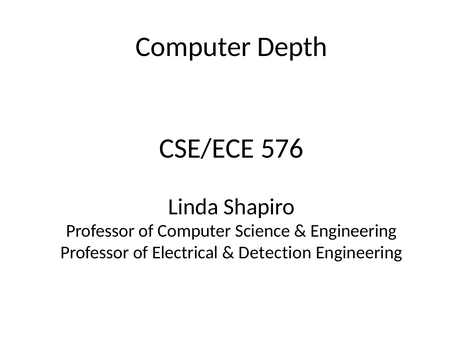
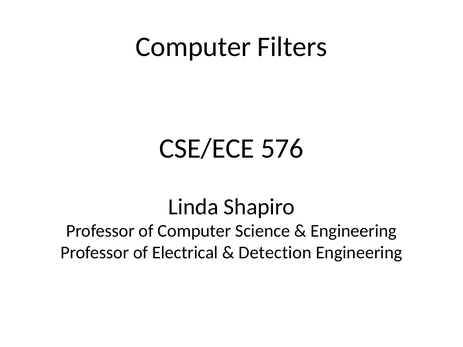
Depth: Depth -> Filters
